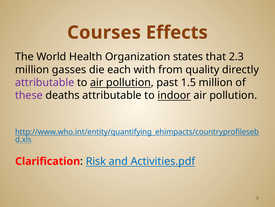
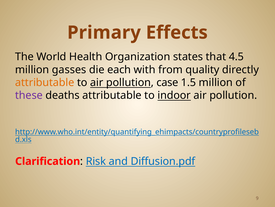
Courses: Courses -> Primary
2.3: 2.3 -> 4.5
attributable at (45, 82) colour: purple -> orange
past: past -> case
Activities.pdf: Activities.pdf -> Diffusion.pdf
